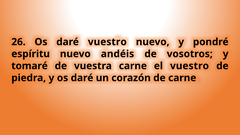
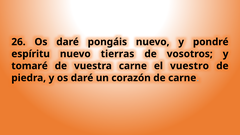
daré vuestro: vuestro -> pongáis
andéis: andéis -> tierras
